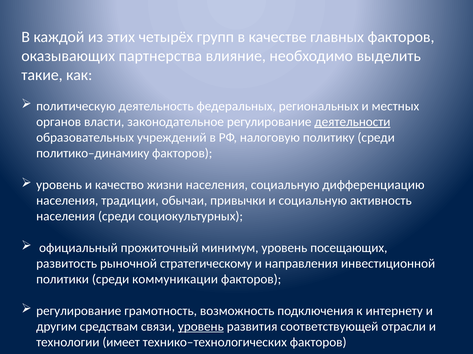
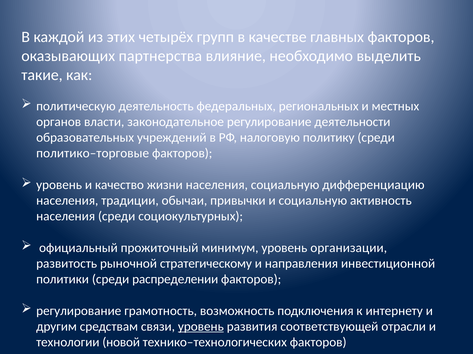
деятельности underline: present -> none
политико–динамику: политико–динамику -> политико–торговые
посещающих: посещающих -> организации
коммуникации: коммуникации -> распределении
имеет: имеет -> новой
